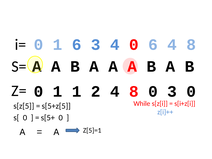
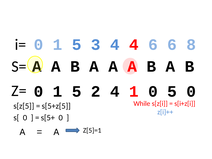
6 at (77, 45): 6 -> 5
4 0: 0 -> 4
6 4: 4 -> 6
1 at (77, 91): 1 -> 5
2 4 8: 8 -> 1
0 3: 3 -> 5
